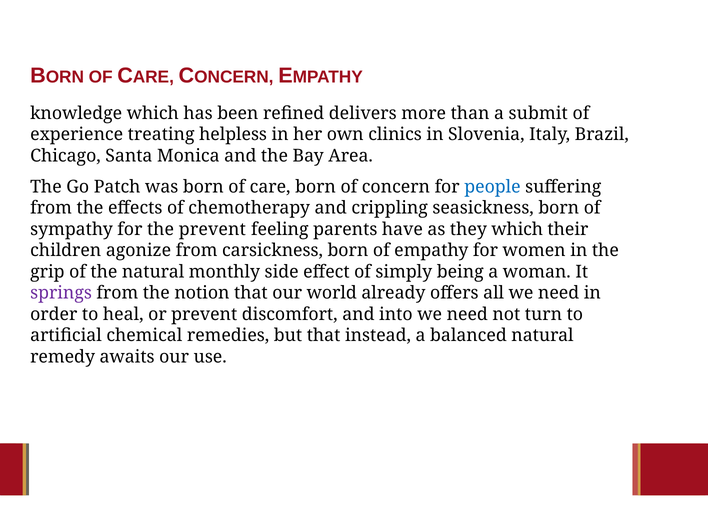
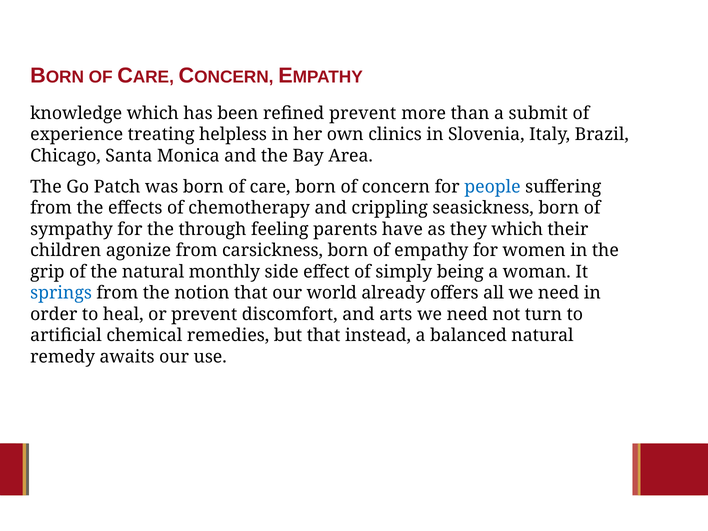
refined delivers: delivers -> prevent
the prevent: prevent -> through
springs colour: purple -> blue
into: into -> arts
